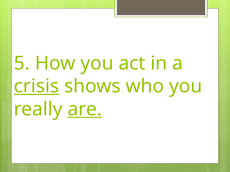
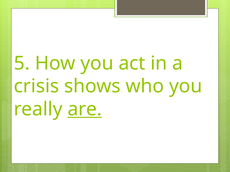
crisis underline: present -> none
